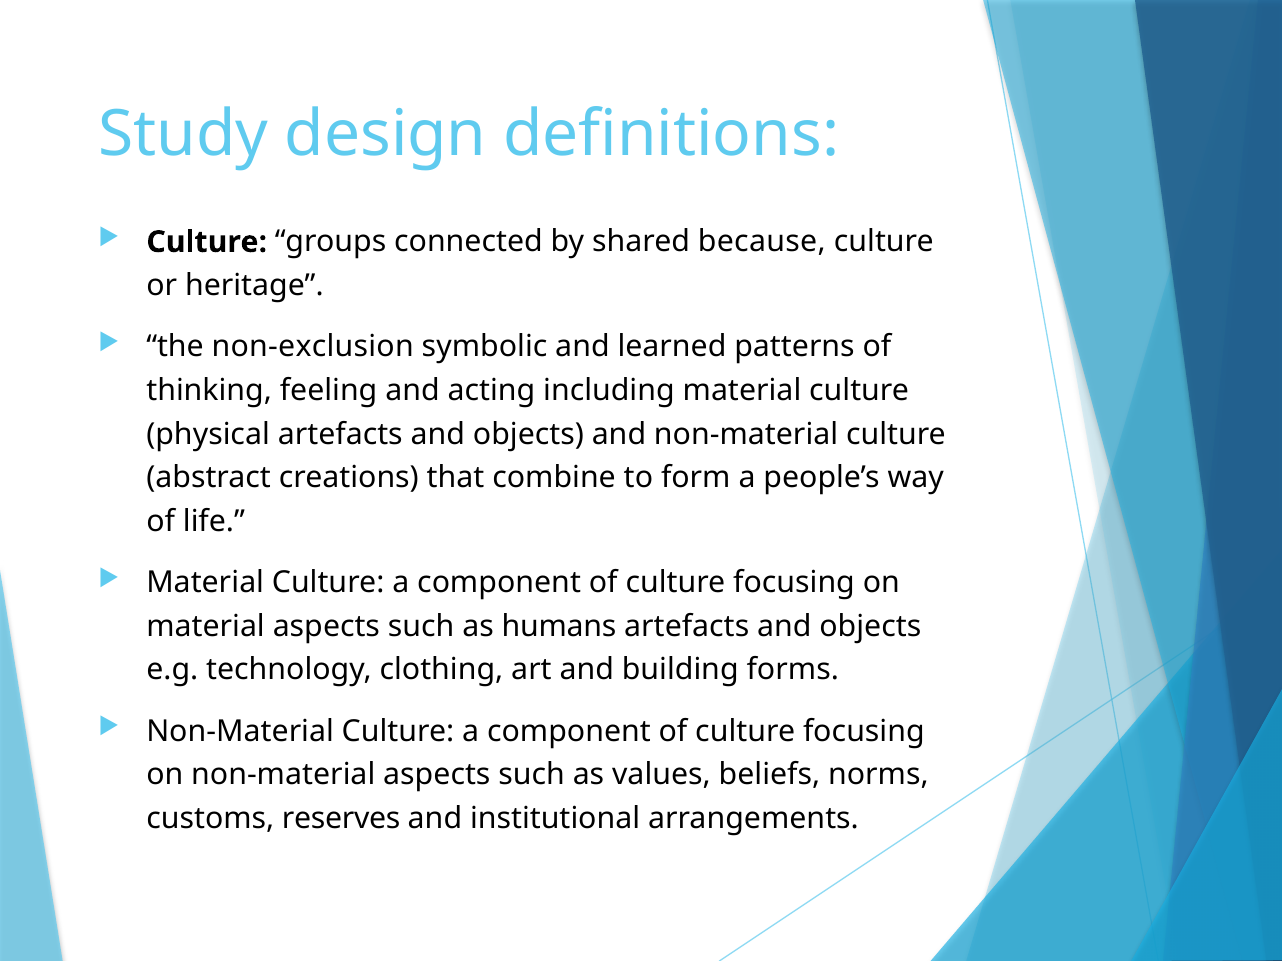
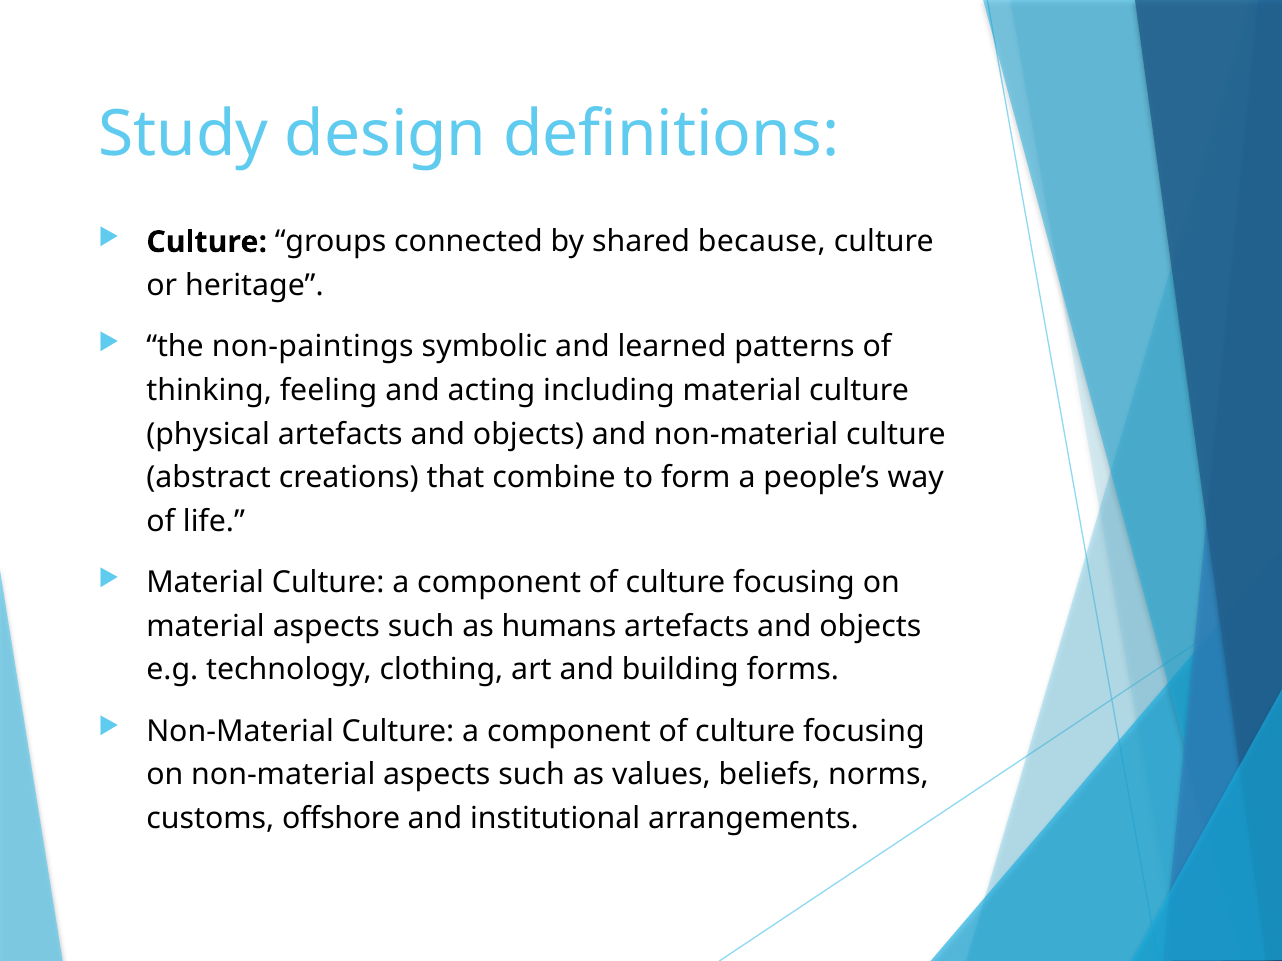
non-exclusion: non-exclusion -> non-paintings
reserves: reserves -> offshore
